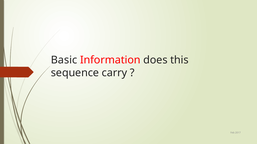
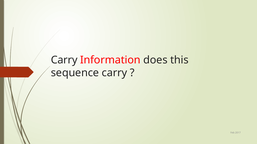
Basic at (64, 60): Basic -> Carry
